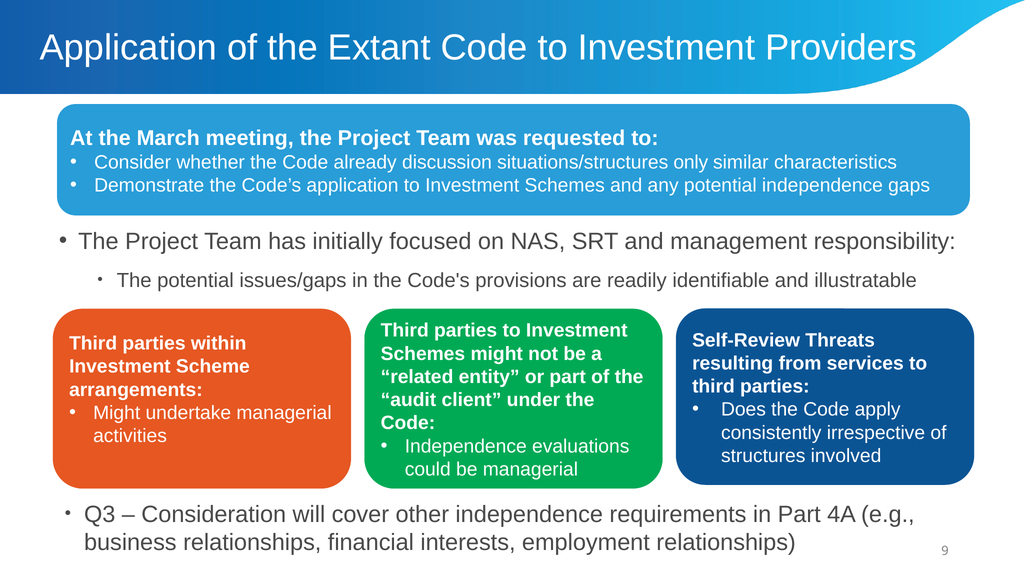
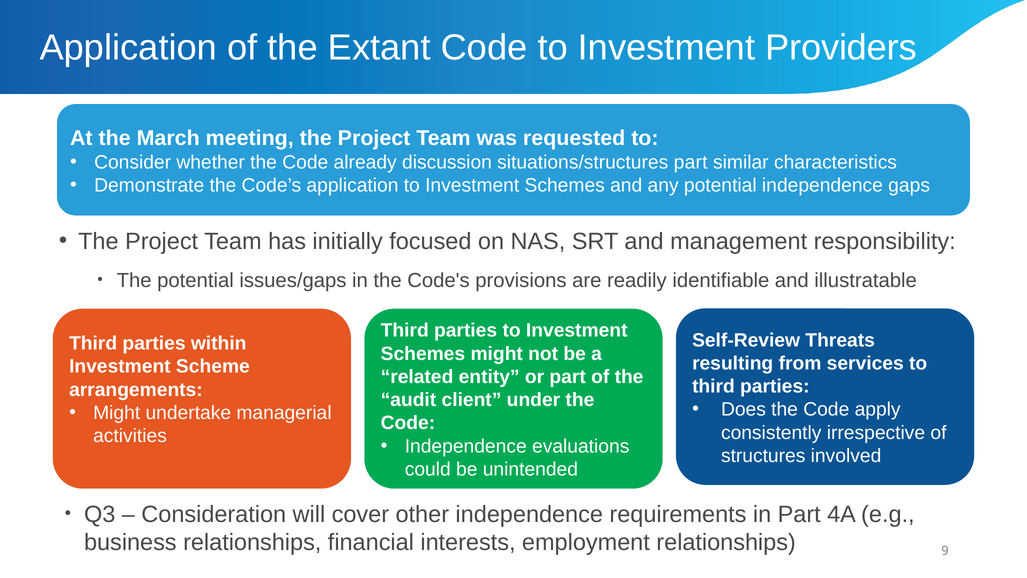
situations/structures only: only -> part
be managerial: managerial -> unintended
